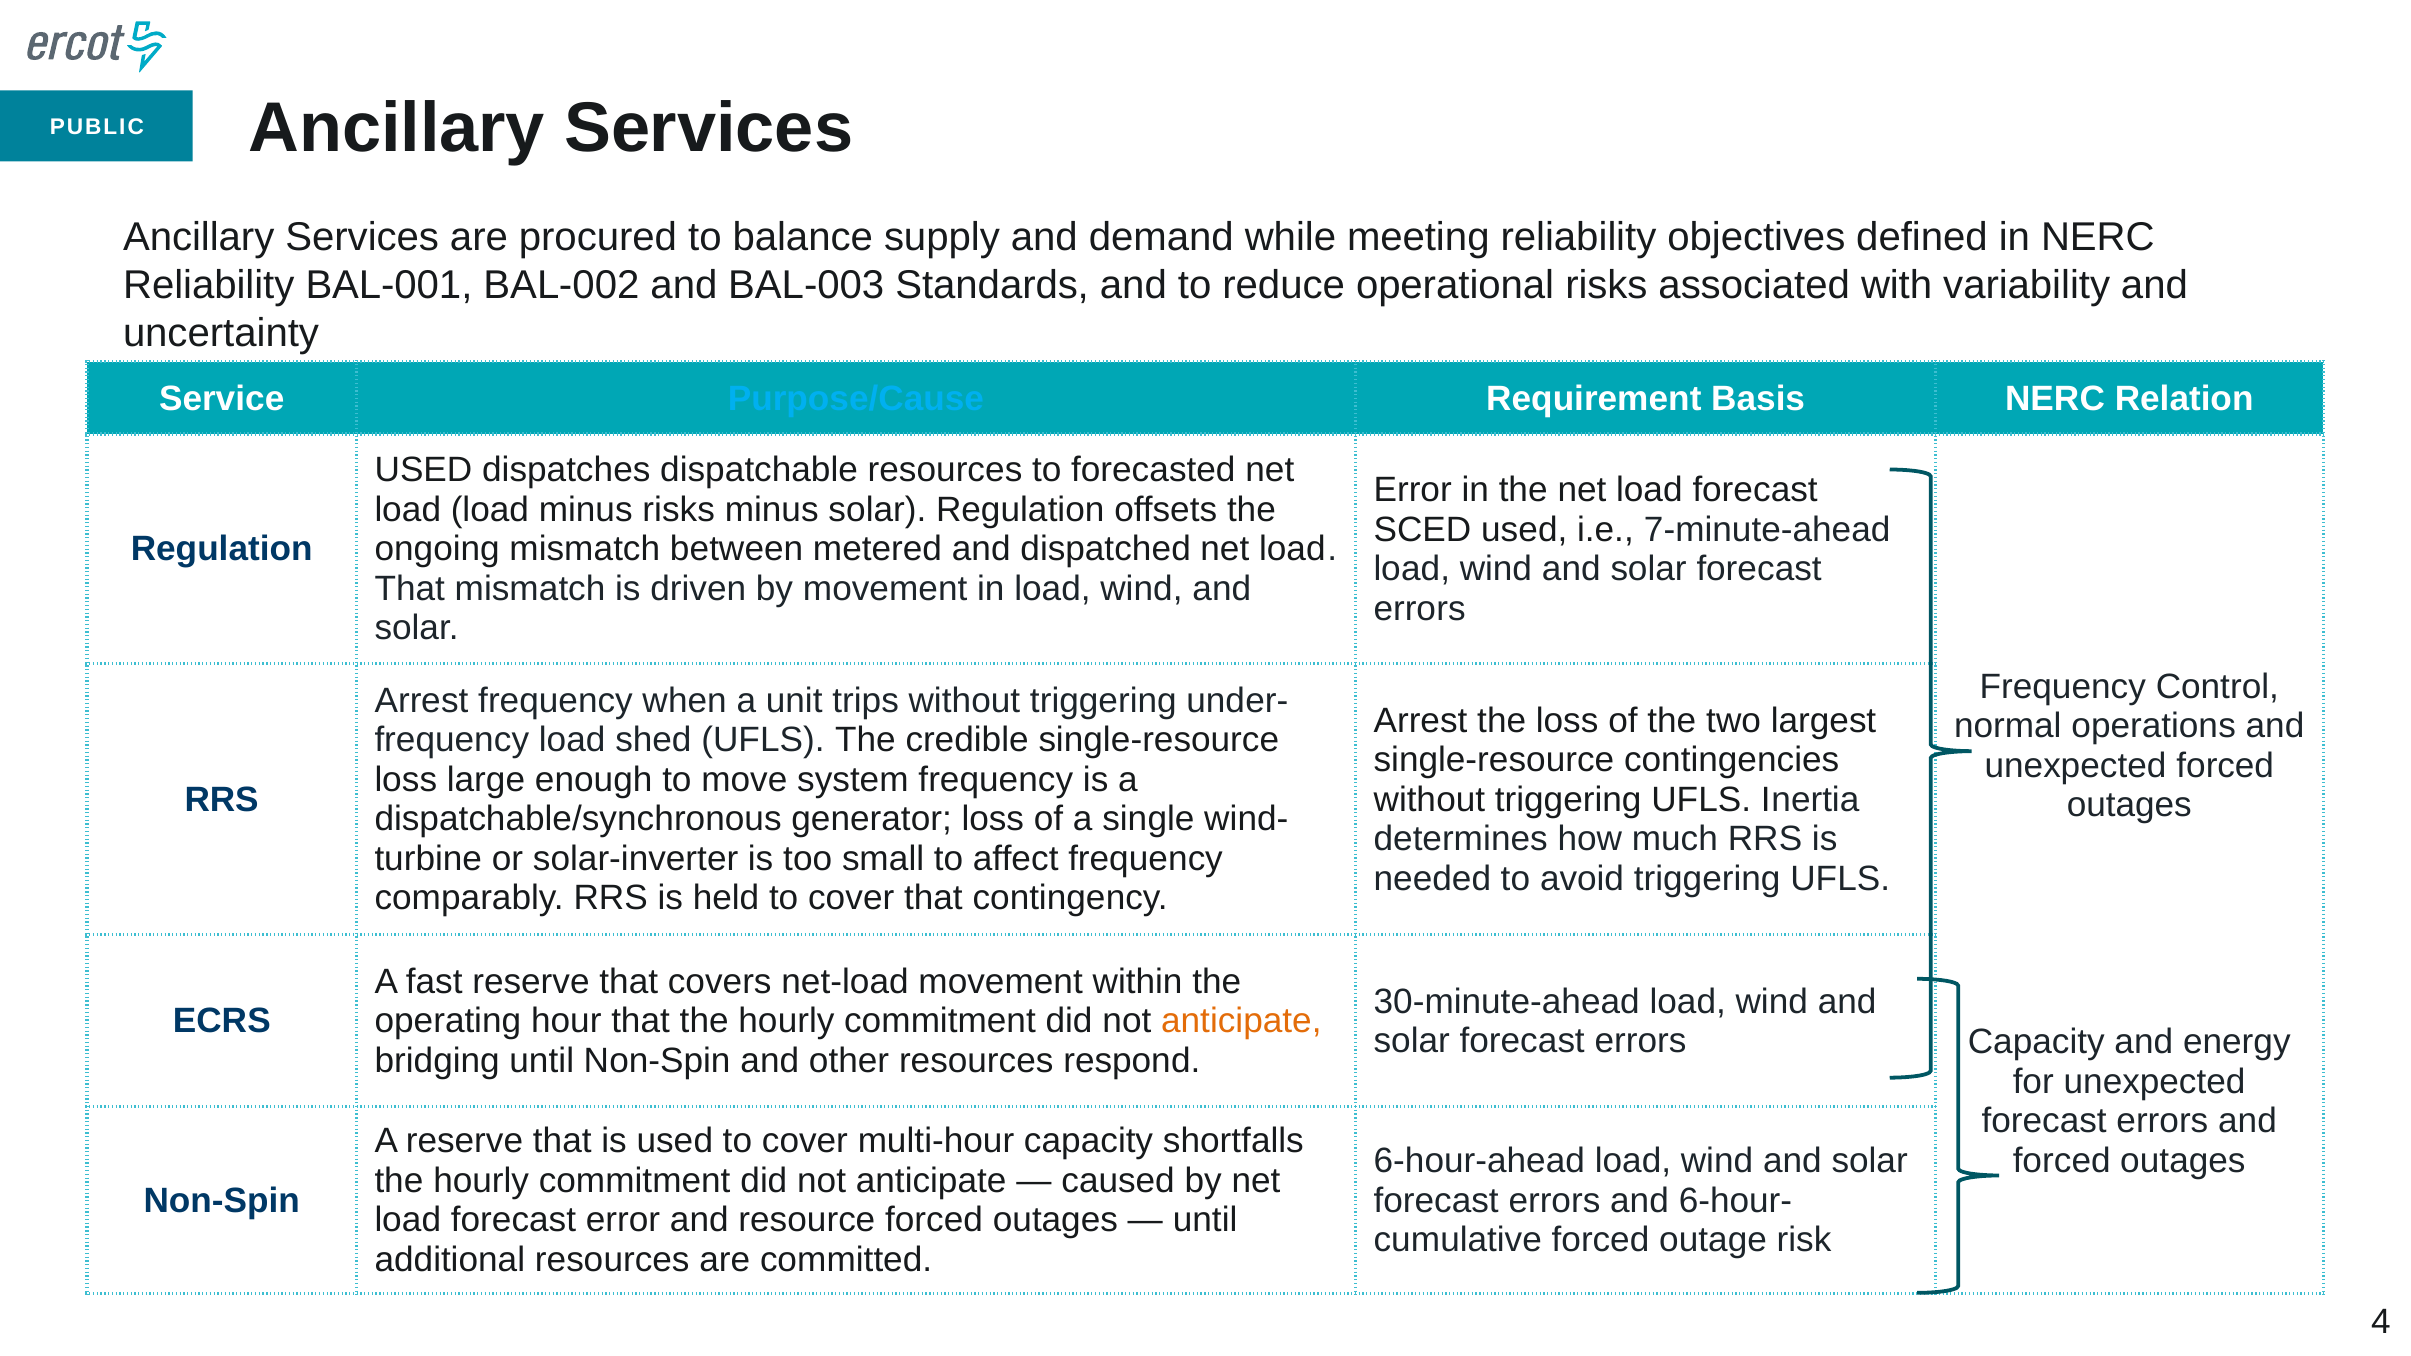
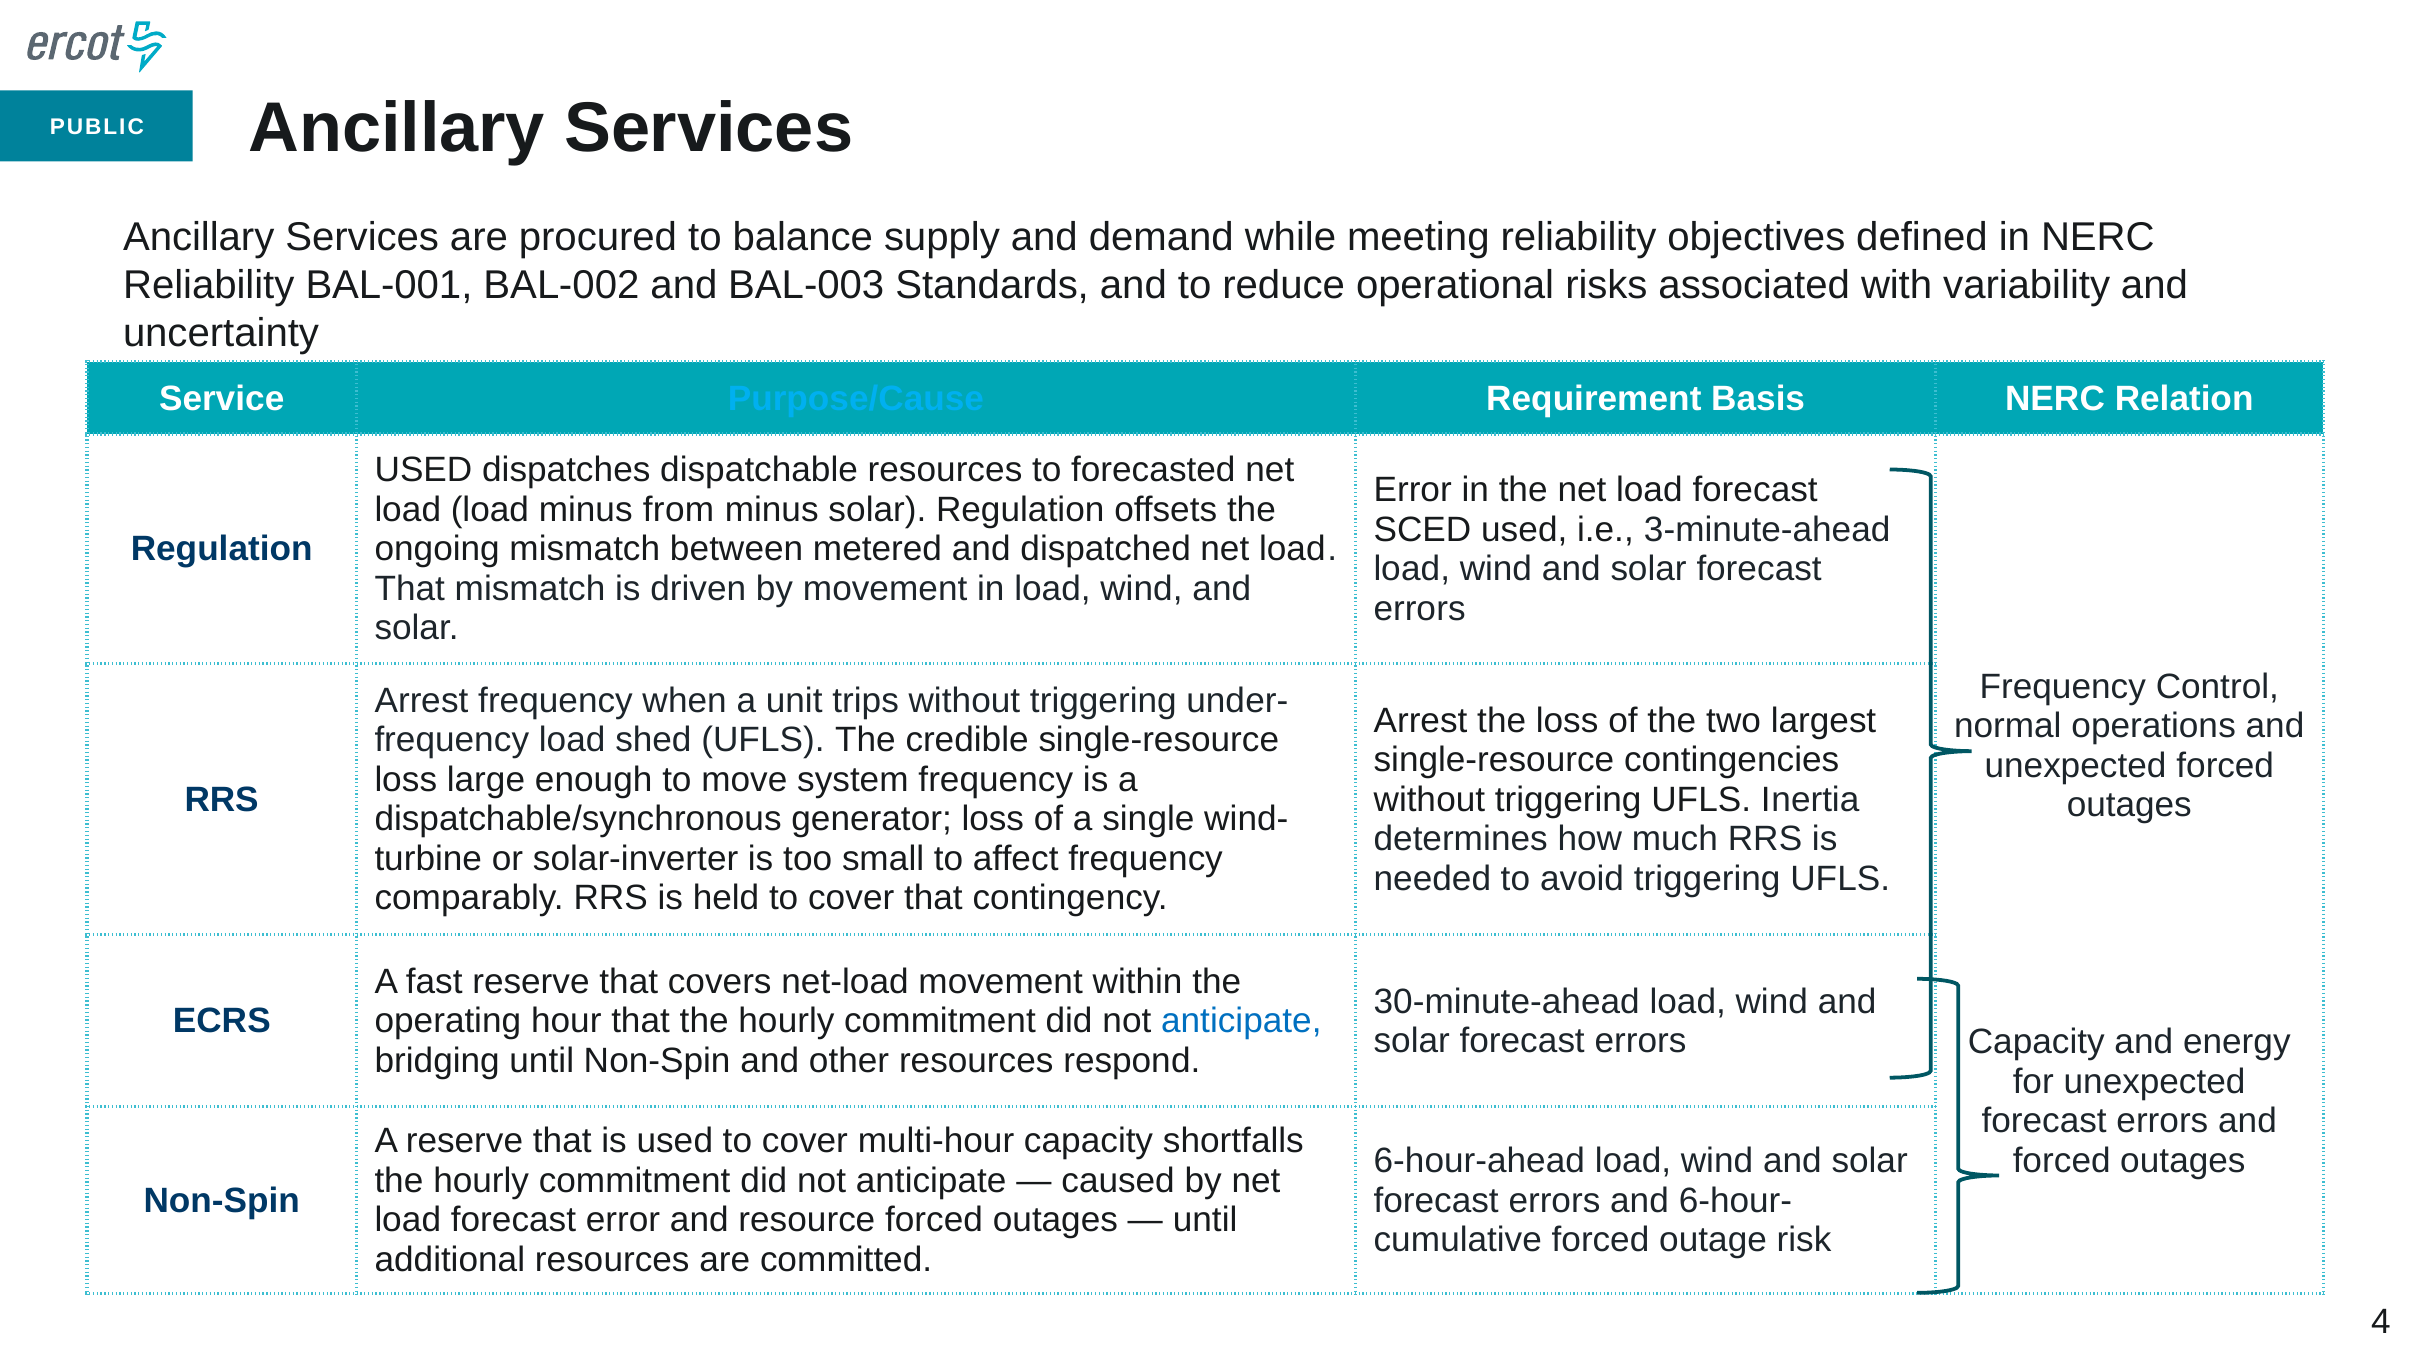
minus risks: risks -> from
7-minute-ahead: 7-minute-ahead -> 3-minute-ahead
anticipate at (1241, 1021) colour: orange -> blue
